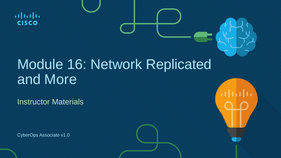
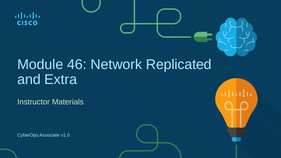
16: 16 -> 46
More: More -> Extra
